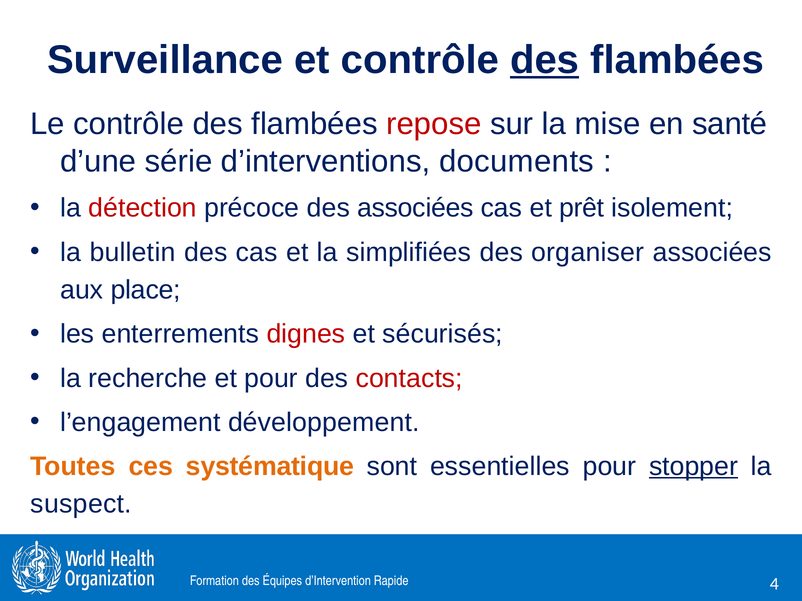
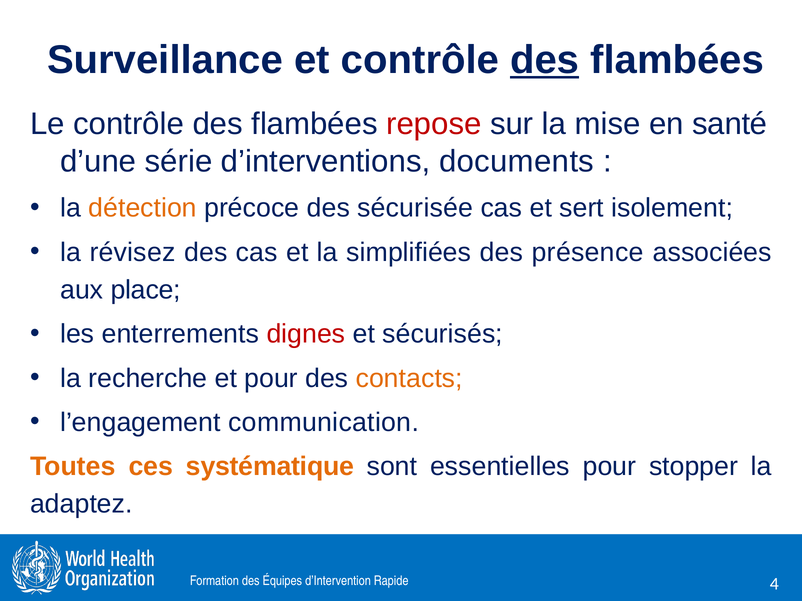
détection colour: red -> orange
des associées: associées -> sécurisée
prêt: prêt -> sert
bulletin: bulletin -> révisez
organiser: organiser -> présence
contacts colour: red -> orange
développement: développement -> communication
stopper underline: present -> none
suspect: suspect -> adaptez
